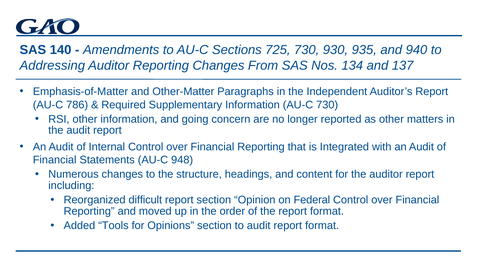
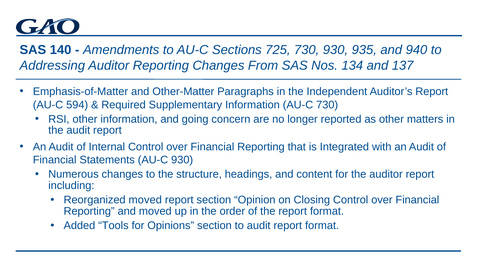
786: 786 -> 594
AU-C 948: 948 -> 930
Reorganized difficult: difficult -> moved
Federal: Federal -> Closing
